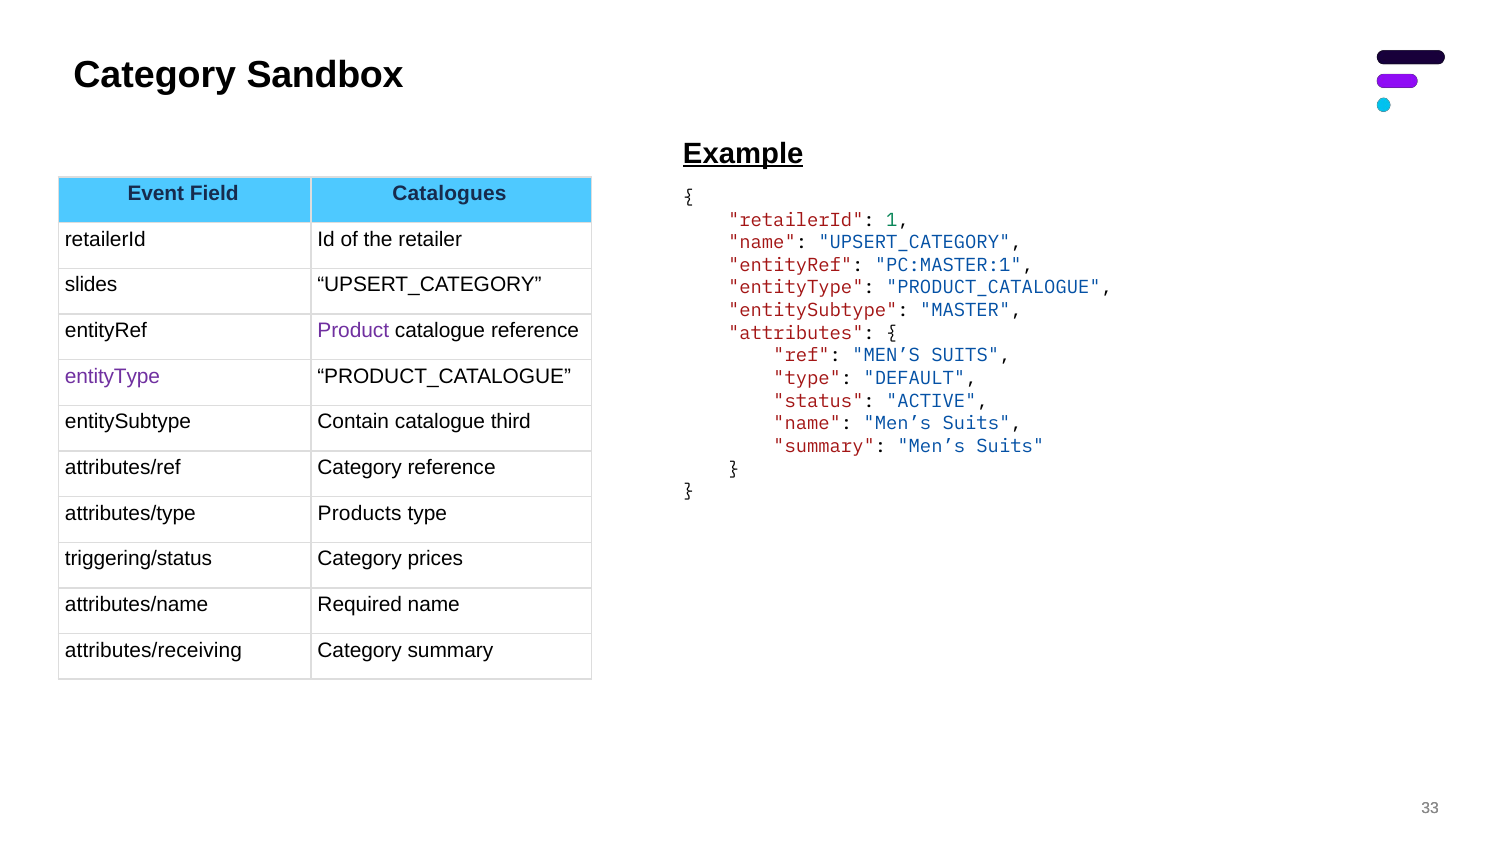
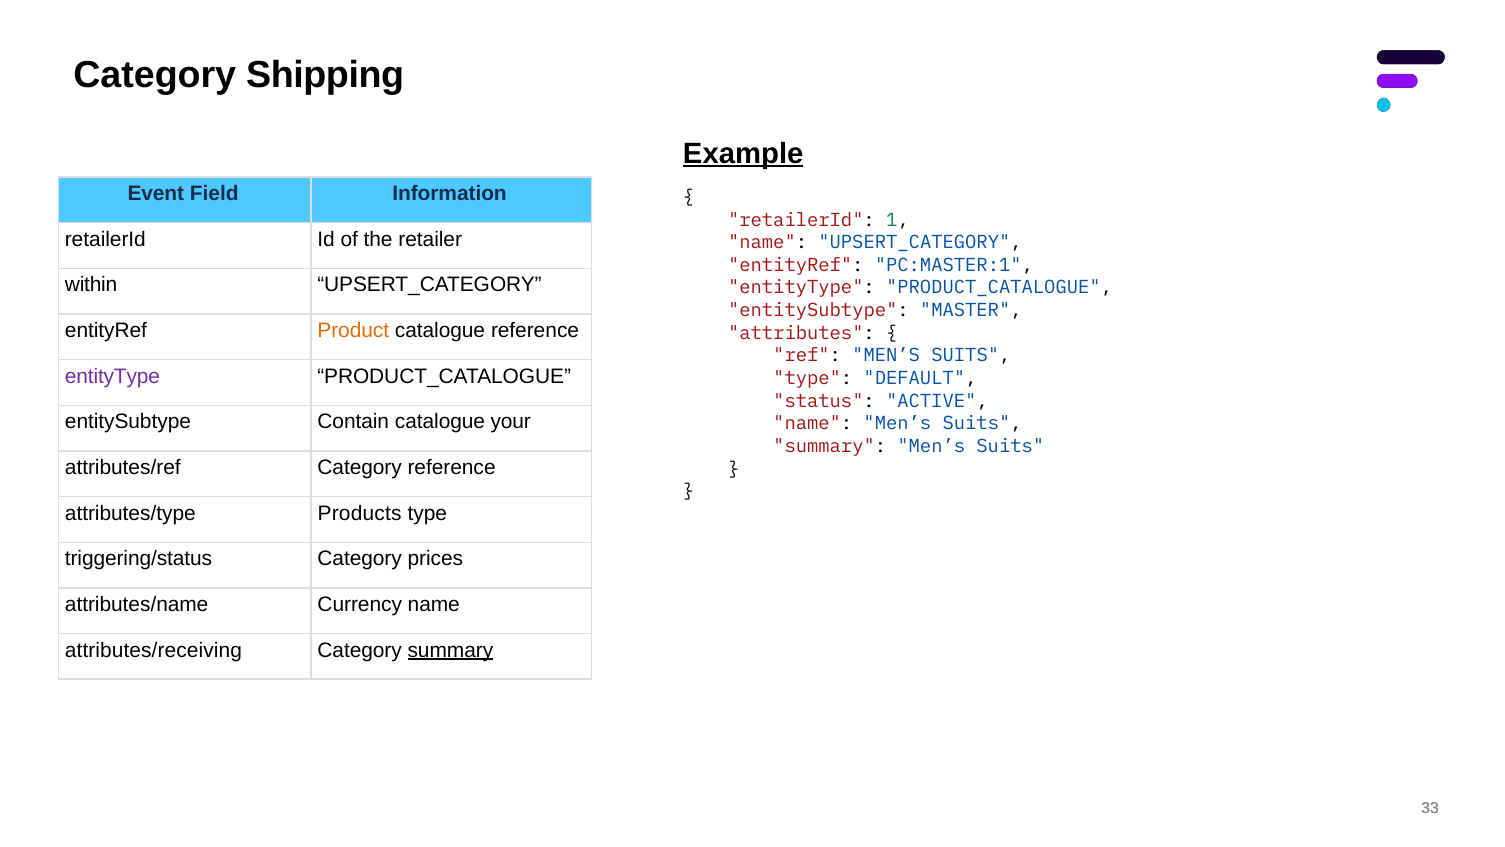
Sandbox: Sandbox -> Shipping
Catalogues: Catalogues -> Information
slides: slides -> within
Product colour: purple -> orange
third: third -> your
Required: Required -> Currency
summary at (450, 650) underline: none -> present
